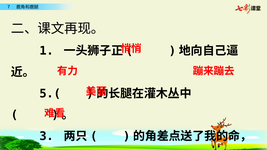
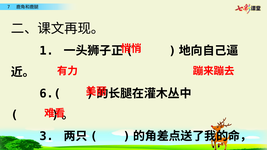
5.(: 5.( -> 6.(
